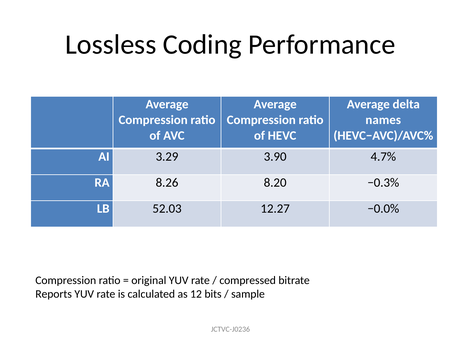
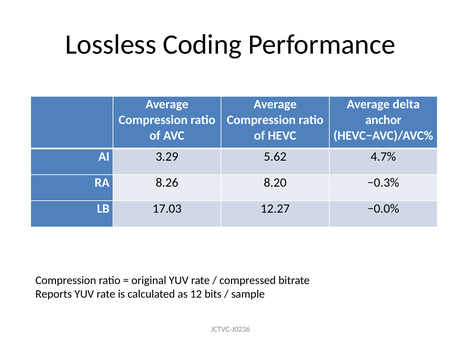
names: names -> anchor
3.90: 3.90 -> 5.62
52.03: 52.03 -> 17.03
